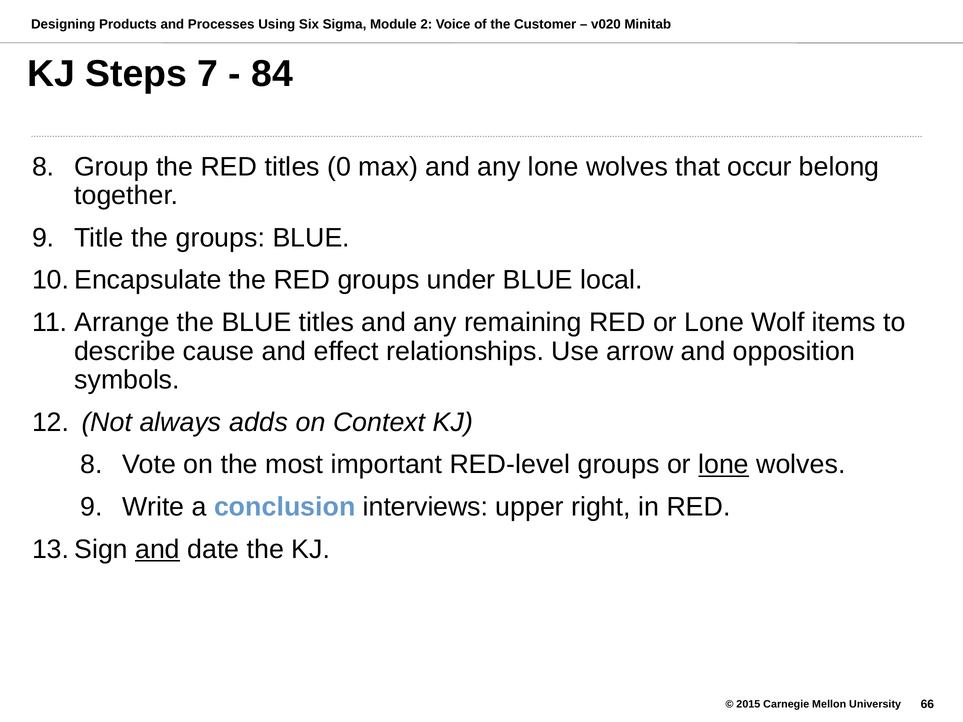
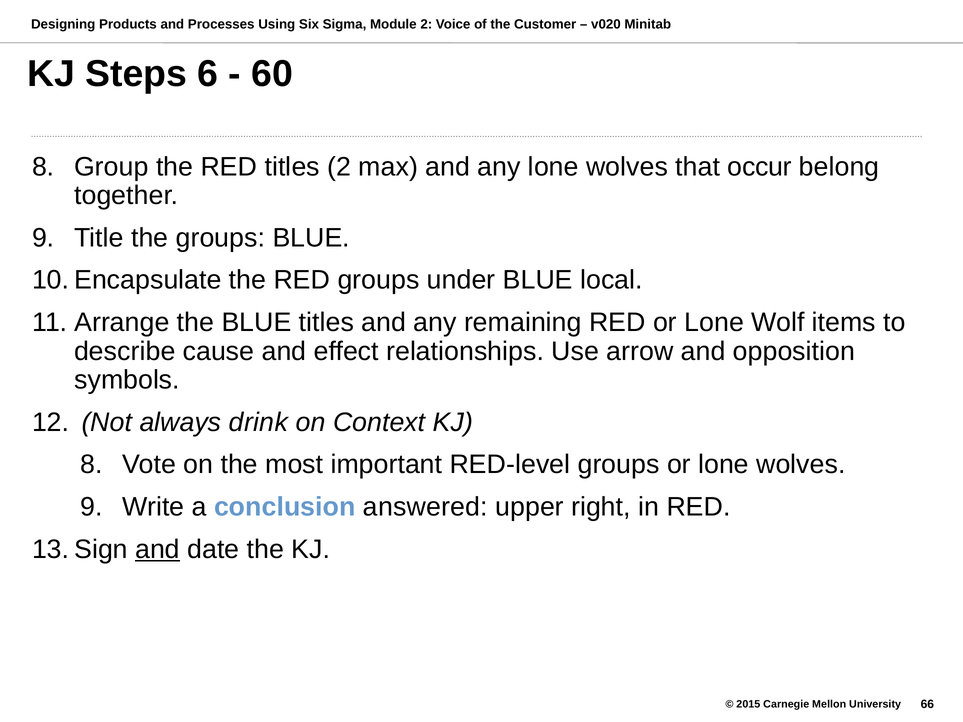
7: 7 -> 6
84: 84 -> 60
titles 0: 0 -> 2
adds: adds -> drink
lone at (724, 465) underline: present -> none
interviews: interviews -> answered
